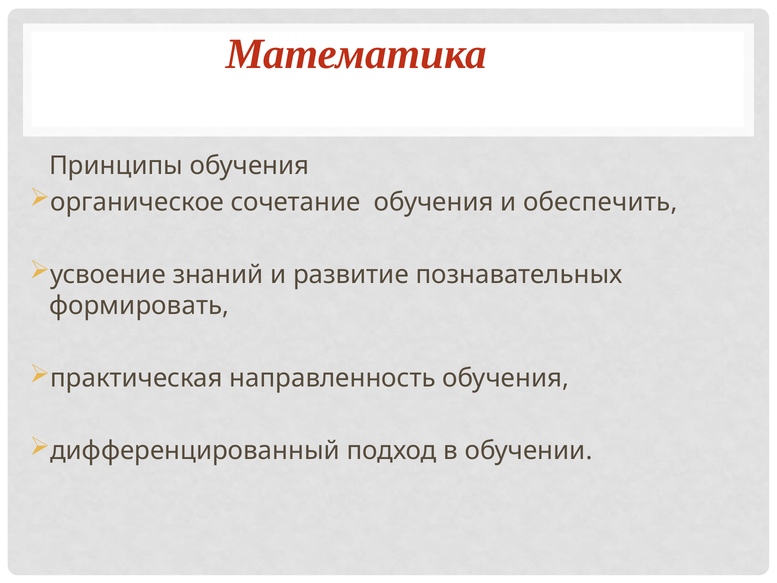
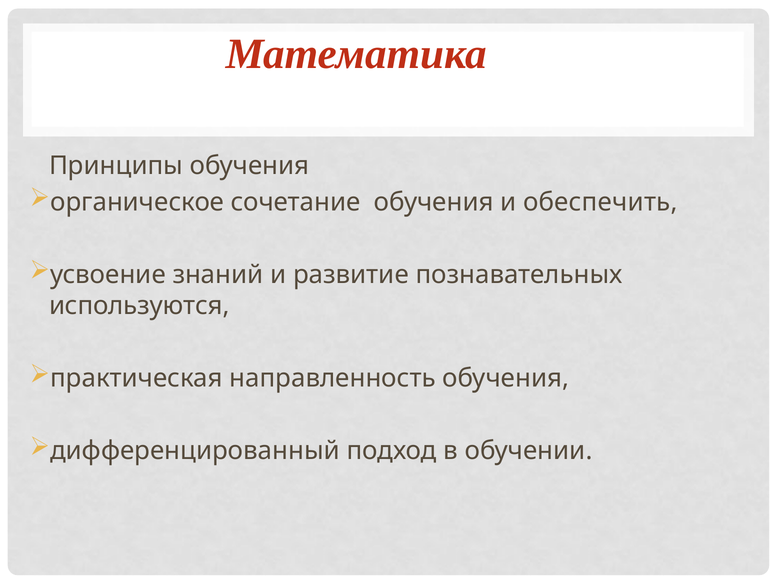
формировать: формировать -> используются
